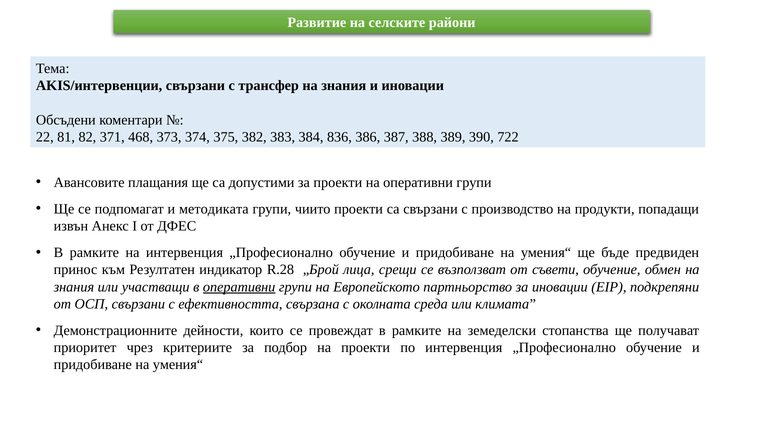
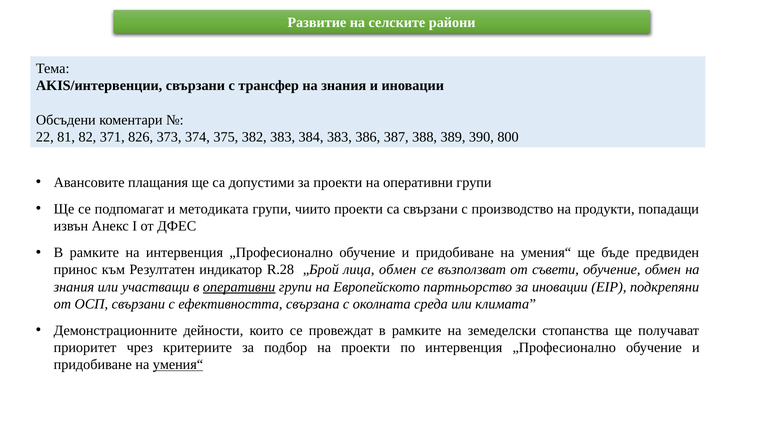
468: 468 -> 826
384 836: 836 -> 383
722: 722 -> 800
лица срещи: срещи -> обмен
умения“ at (178, 364) underline: none -> present
